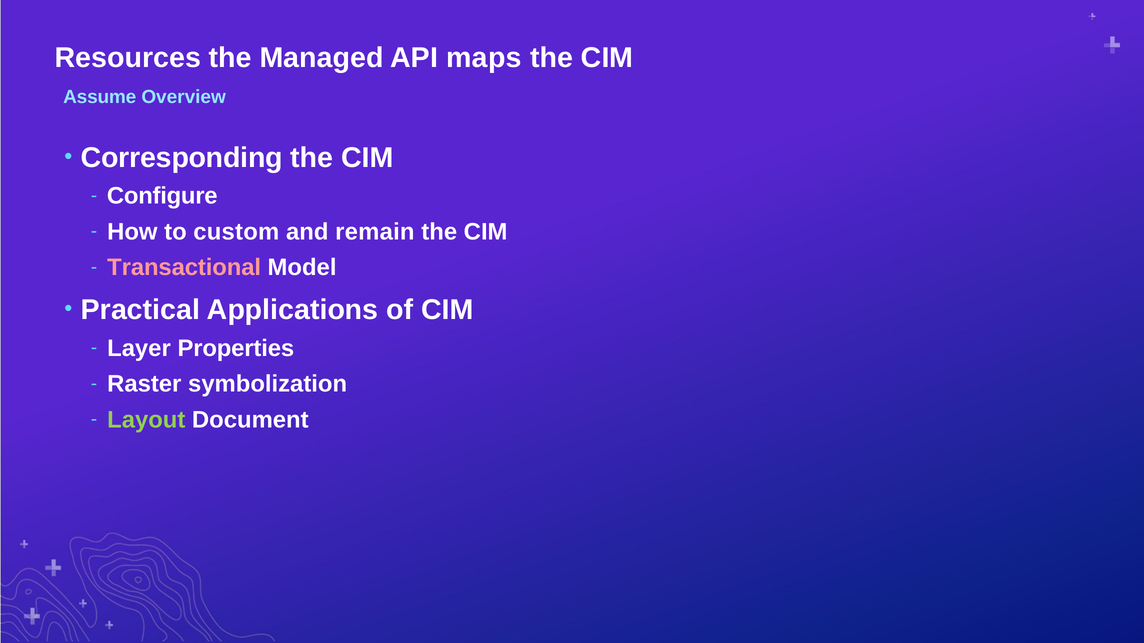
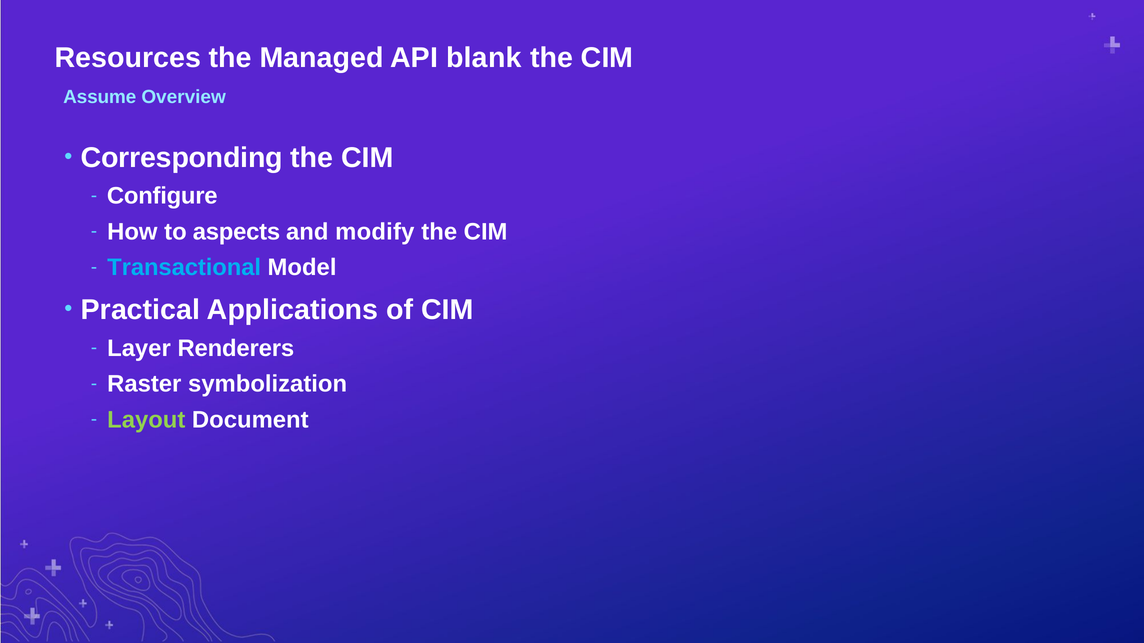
maps: maps -> blank
custom: custom -> aspects
remain: remain -> modify
Transactional colour: pink -> light blue
Properties: Properties -> Renderers
